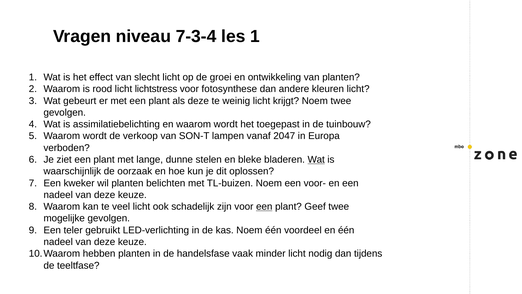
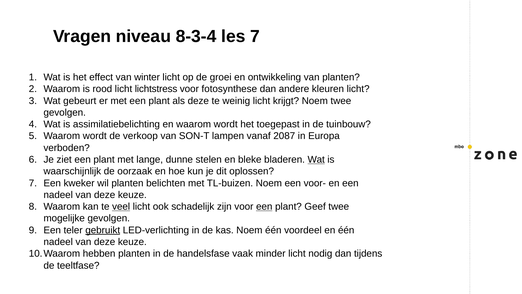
7-3-4: 7-3-4 -> 8-3-4
les 1: 1 -> 7
slecht: slecht -> winter
2047: 2047 -> 2087
veel underline: none -> present
gebruikt underline: none -> present
